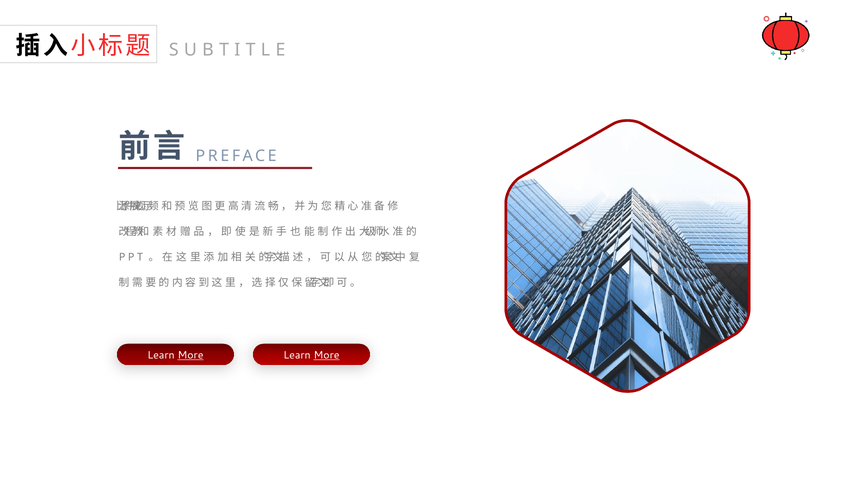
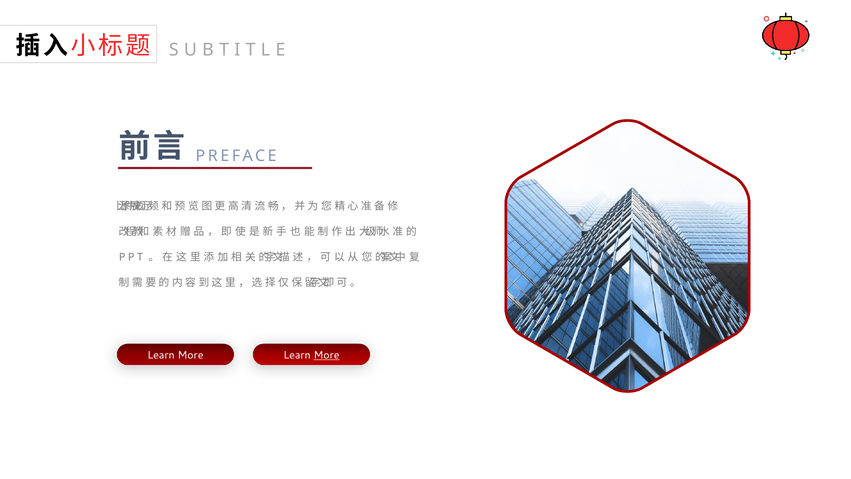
More at (191, 355) underline: present -> none
